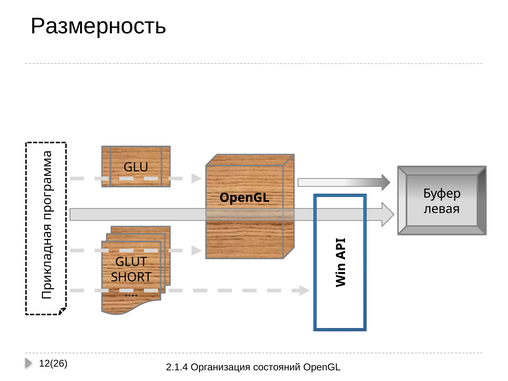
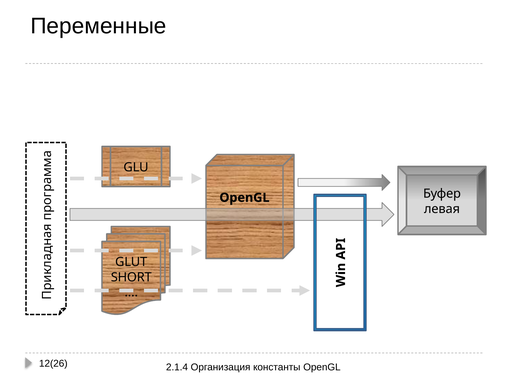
Размерность: Размерность -> Переменные
состояний: состояний -> константы
